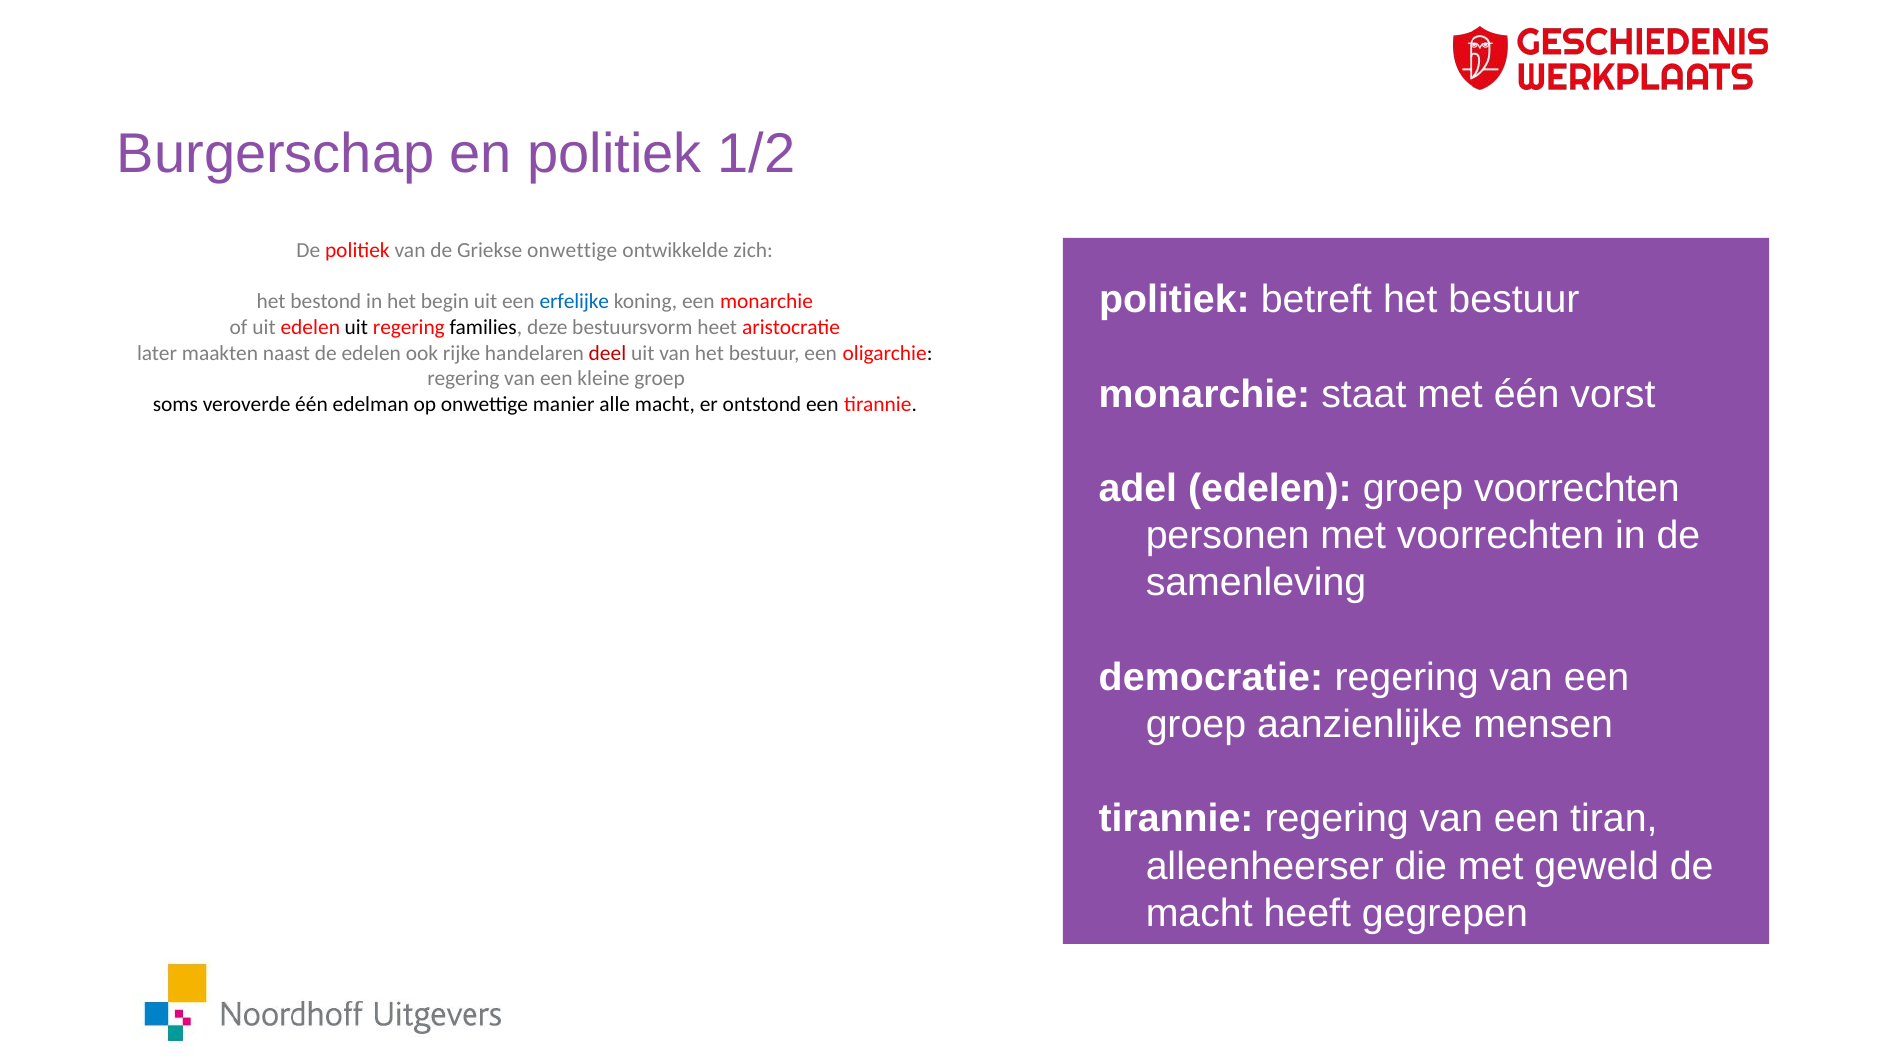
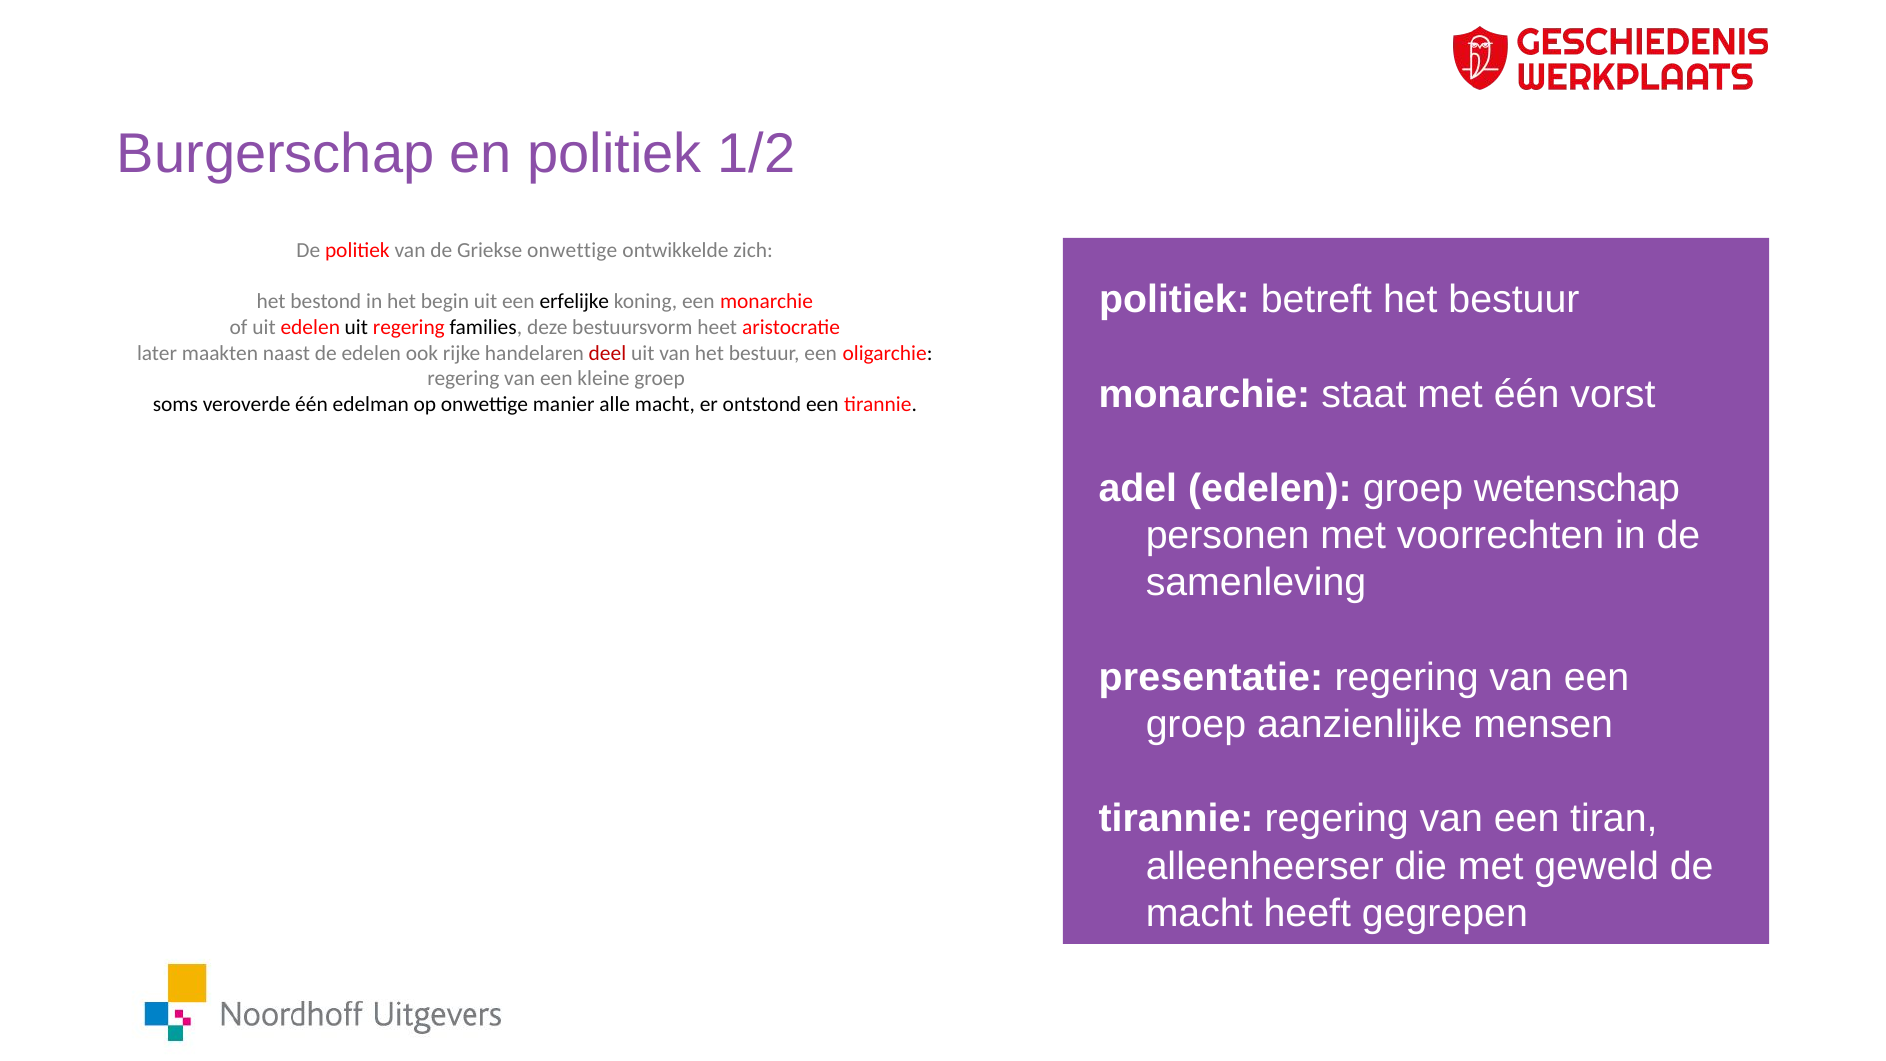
erfelijke colour: blue -> black
groep voorrechten: voorrechten -> wetenschap
democratie: democratie -> presentatie
